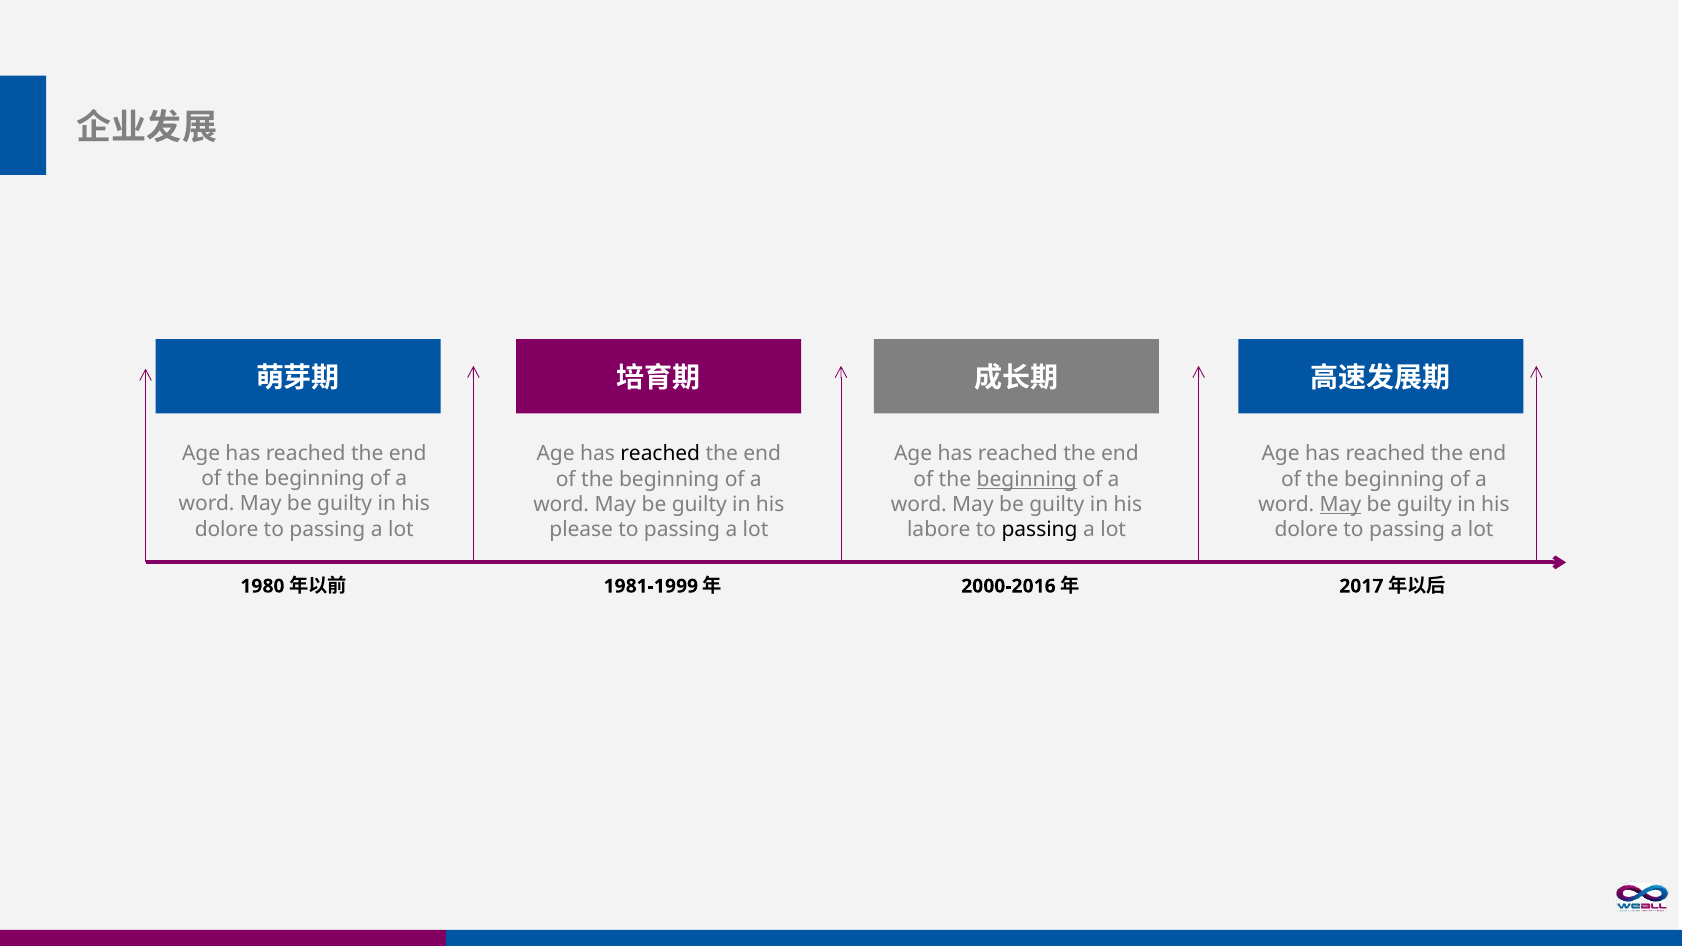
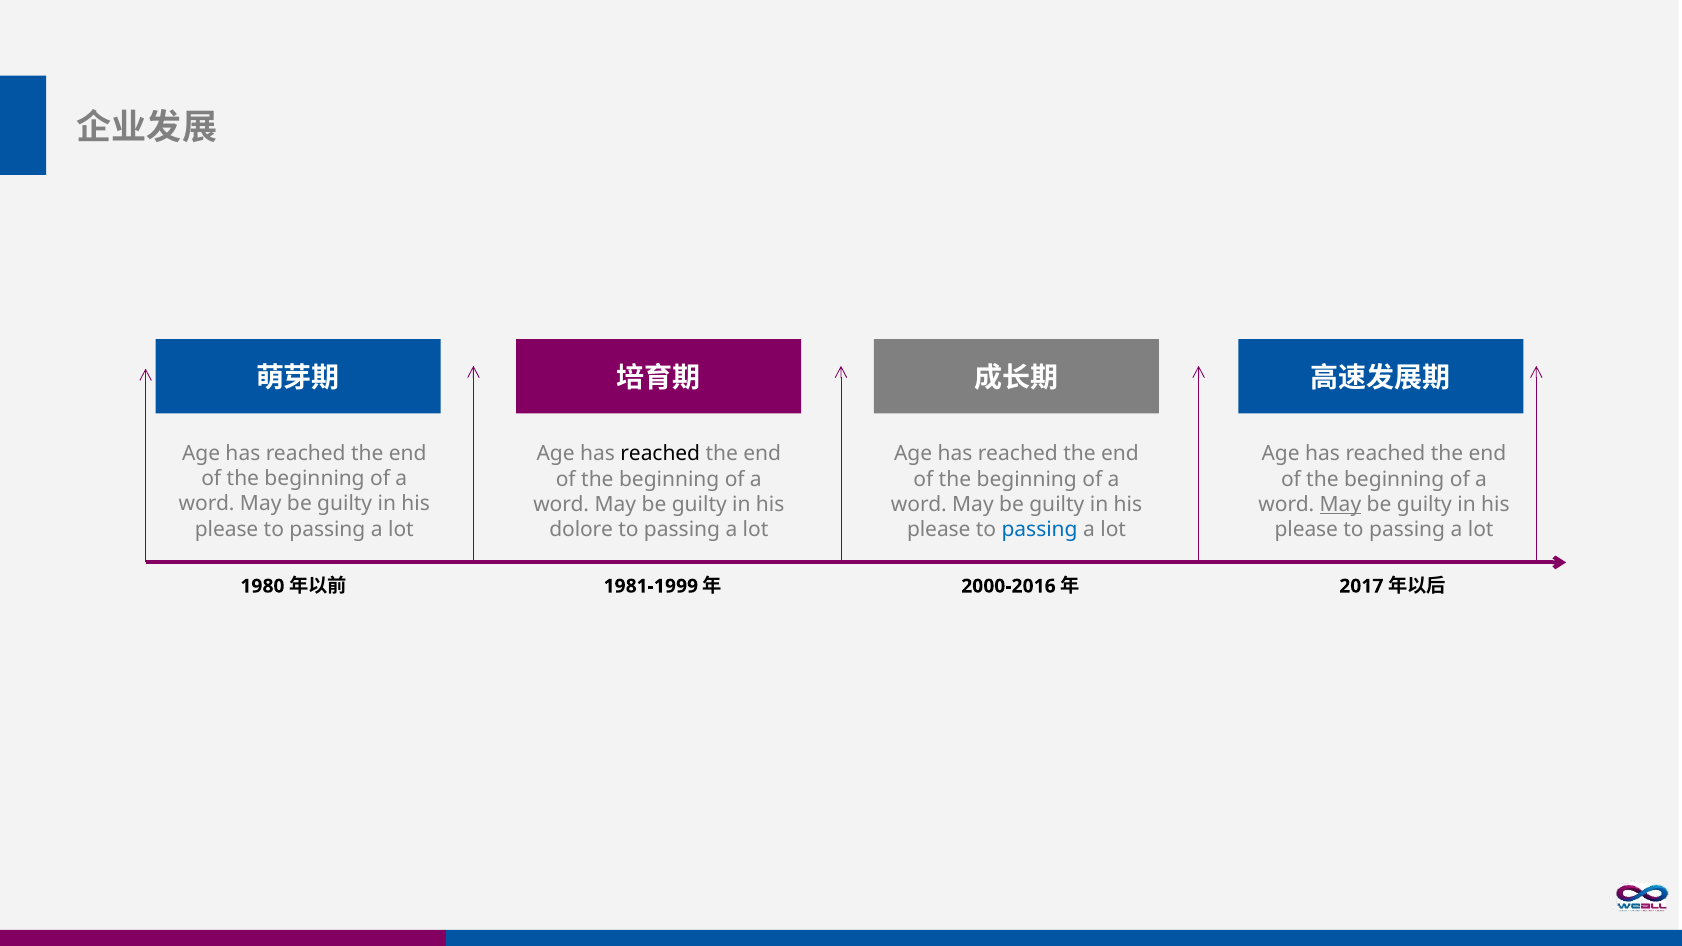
beginning at (1027, 479) underline: present -> none
dolore at (227, 529): dolore -> please
please: please -> dolore
labore at (939, 530): labore -> please
passing at (1040, 530) colour: black -> blue
dolore at (1306, 530): dolore -> please
